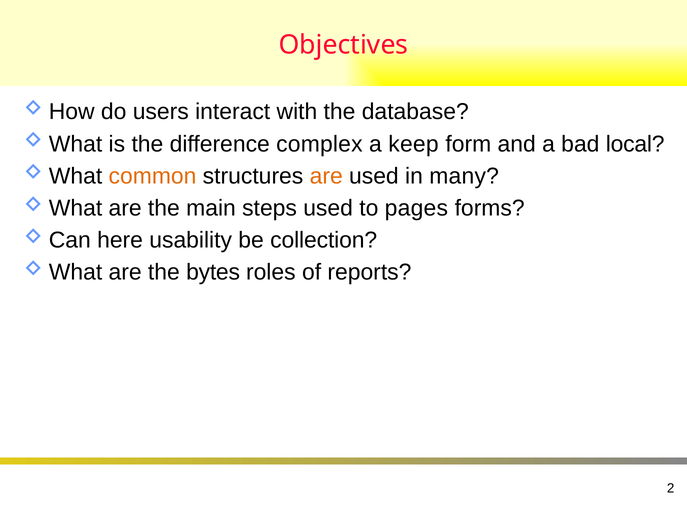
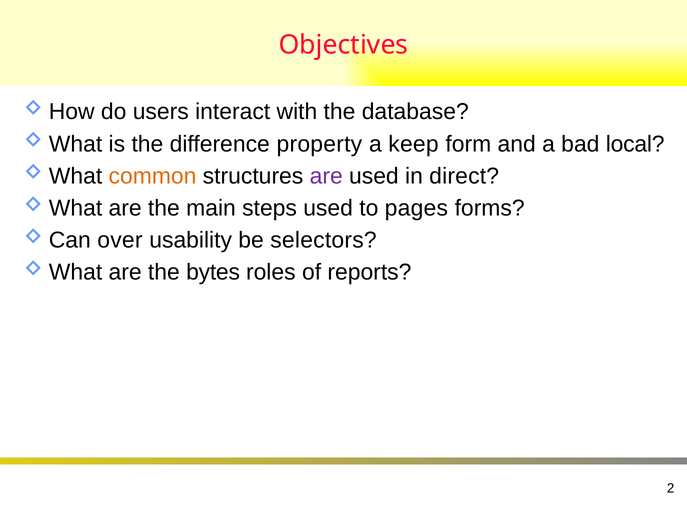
complex: complex -> property
are at (326, 176) colour: orange -> purple
many: many -> direct
here: here -> over
collection: collection -> selectors
